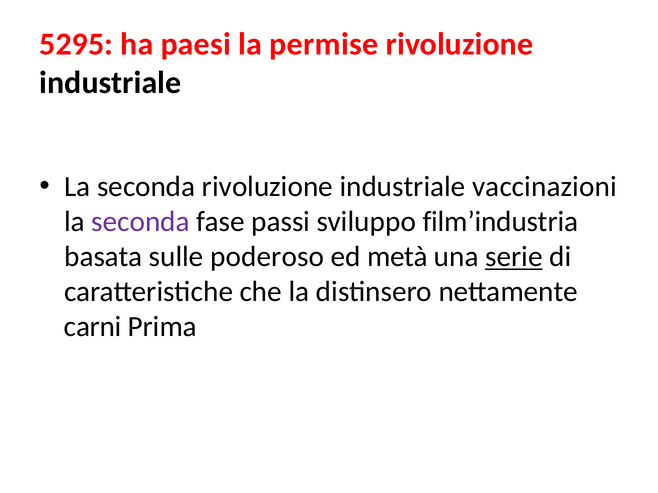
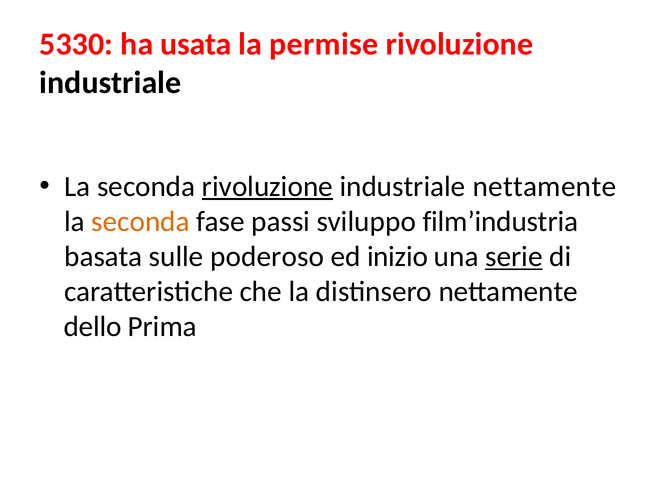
5295: 5295 -> 5330
paesi: paesi -> usata
rivoluzione at (267, 187) underline: none -> present
industriale vaccinazioni: vaccinazioni -> nettamente
seconda at (141, 222) colour: purple -> orange
metà: metà -> inizio
carni: carni -> dello
